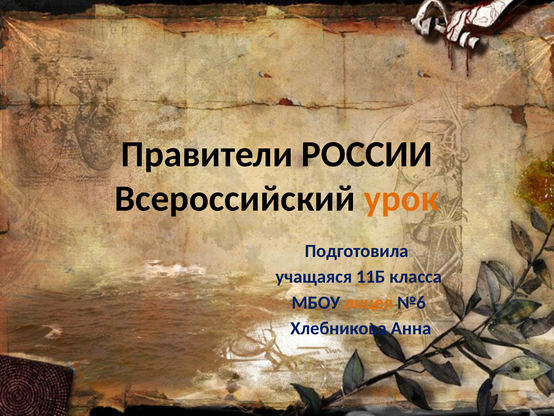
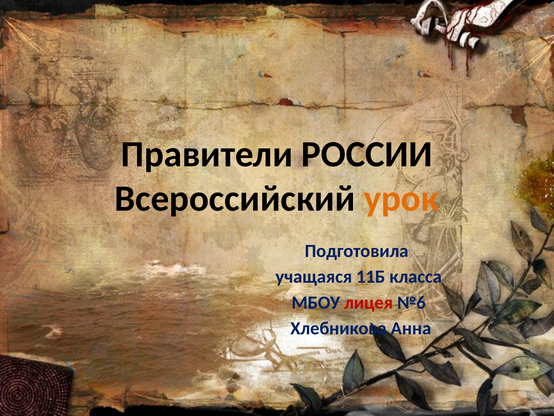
лицея colour: orange -> red
